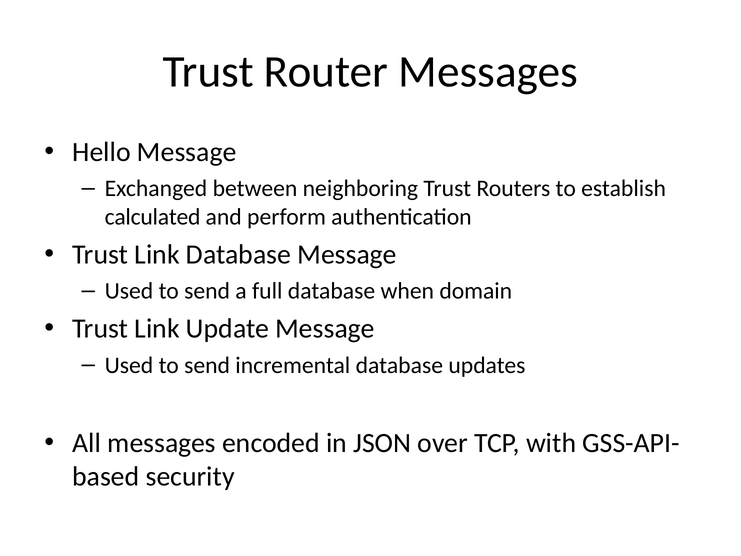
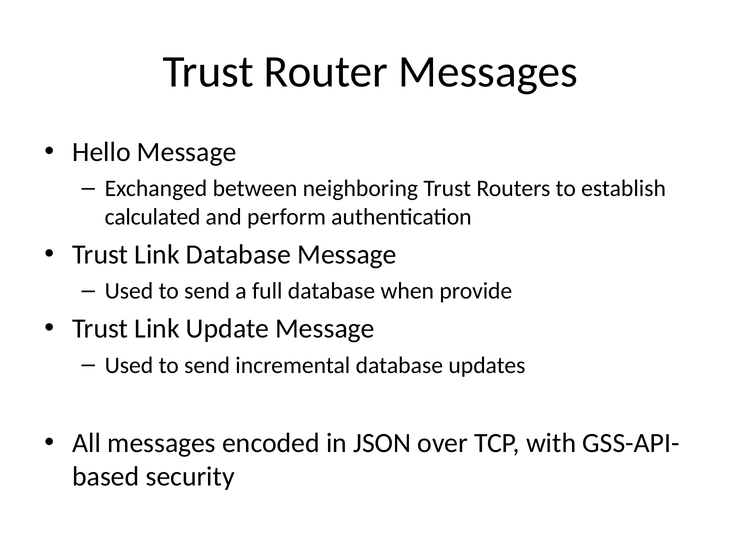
domain: domain -> provide
